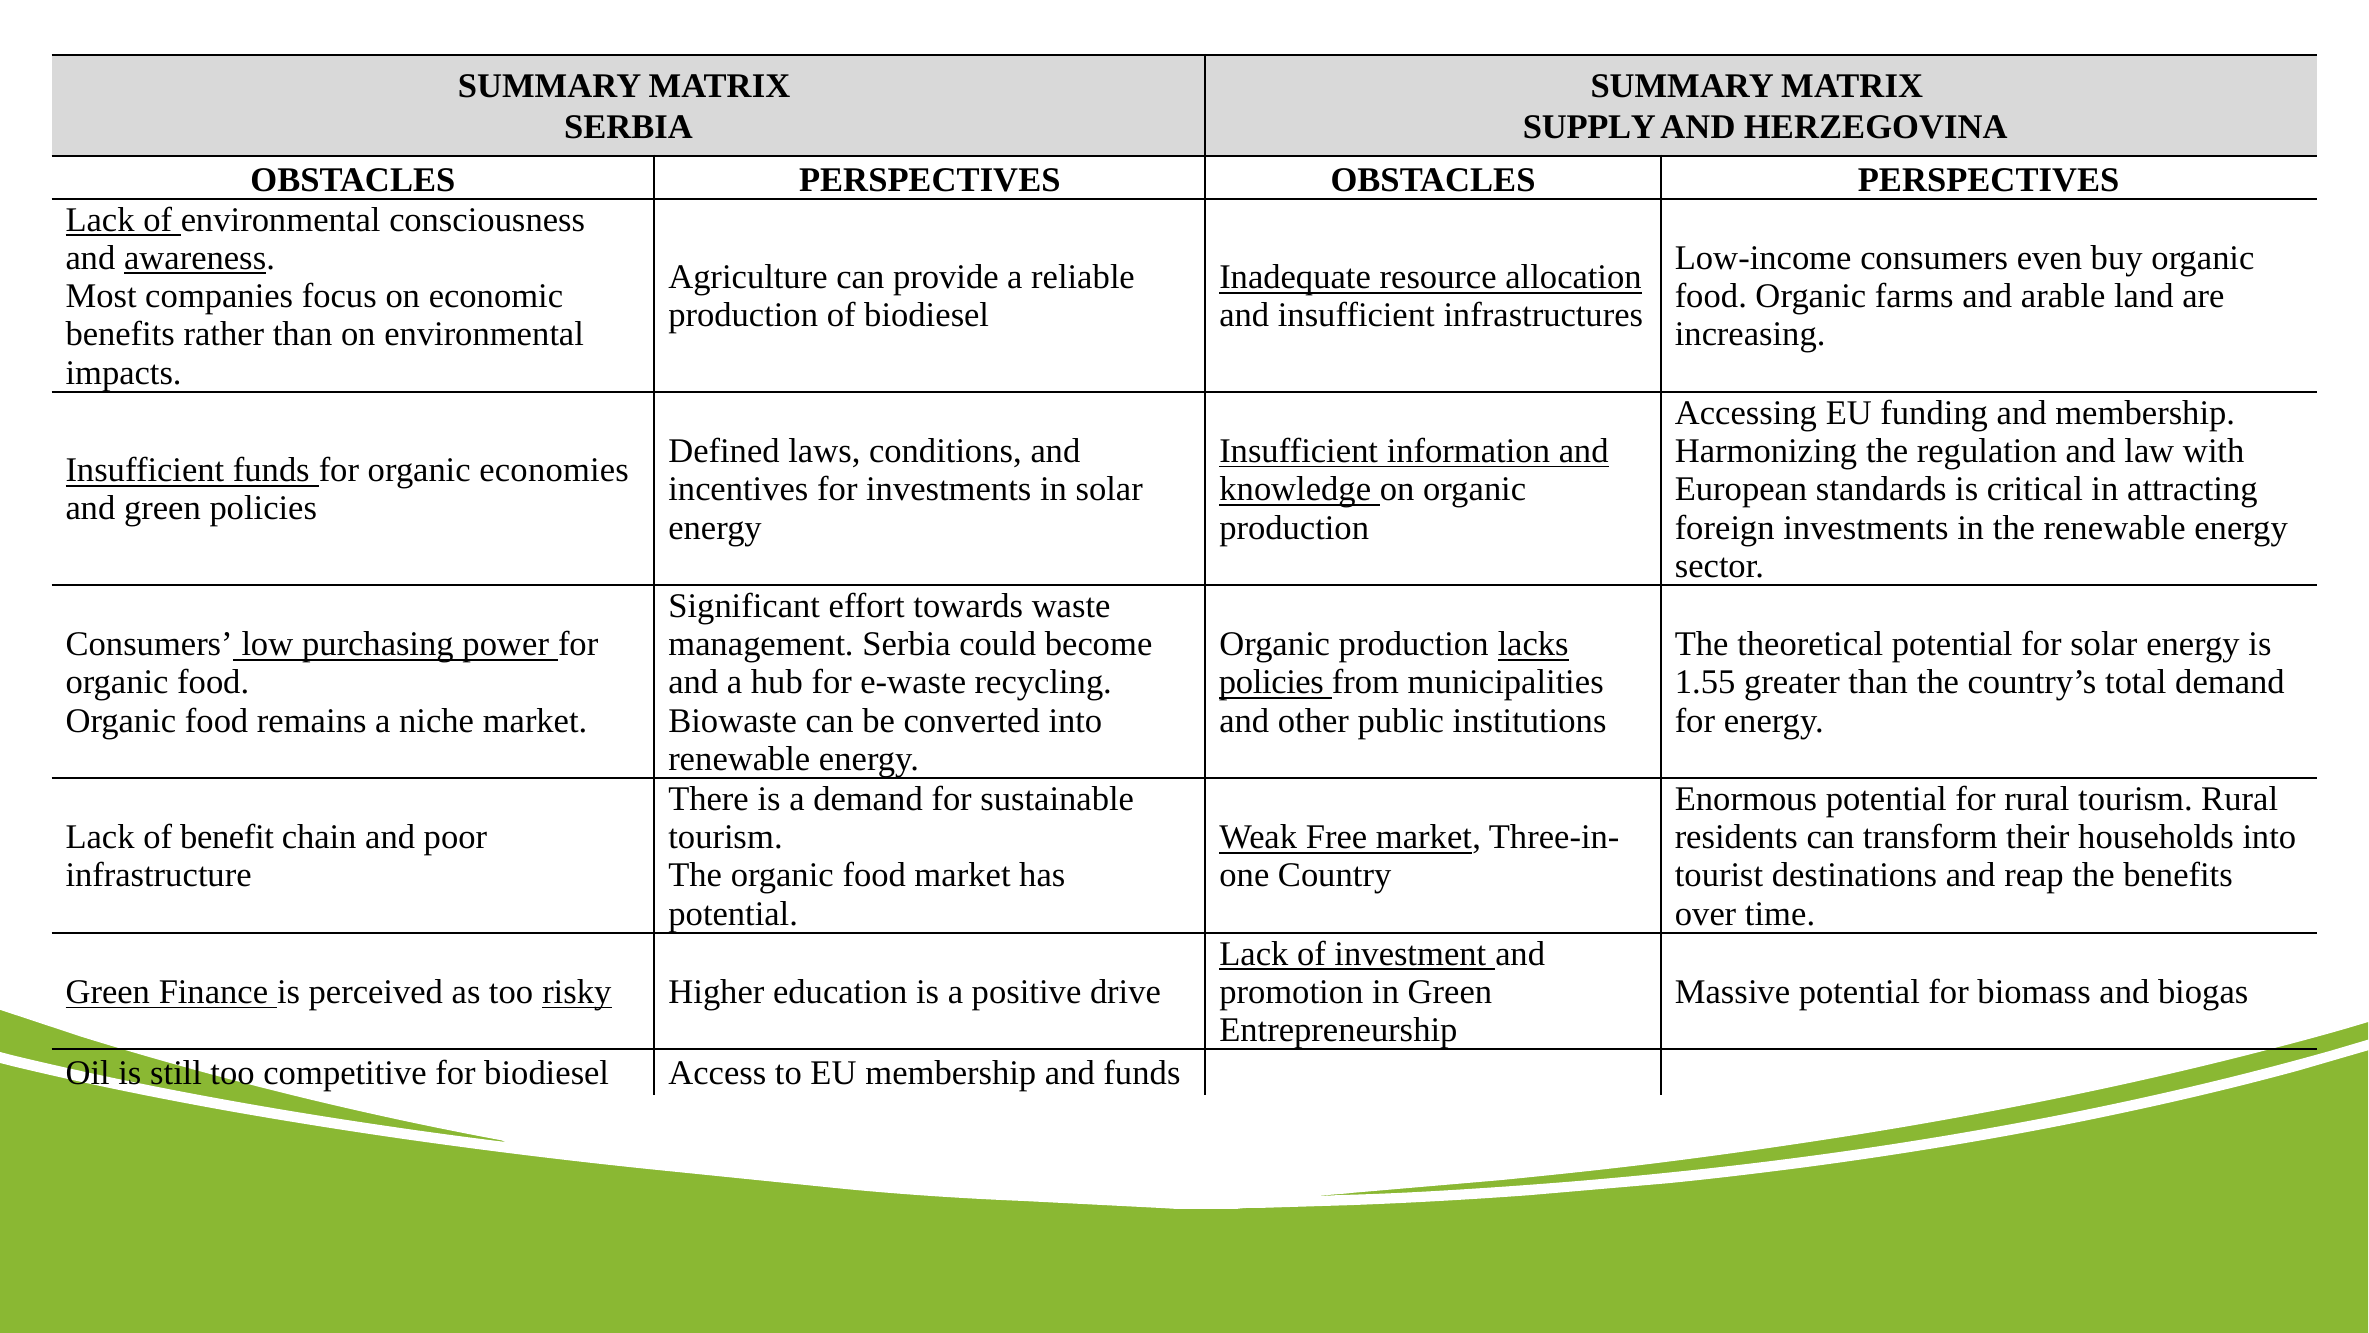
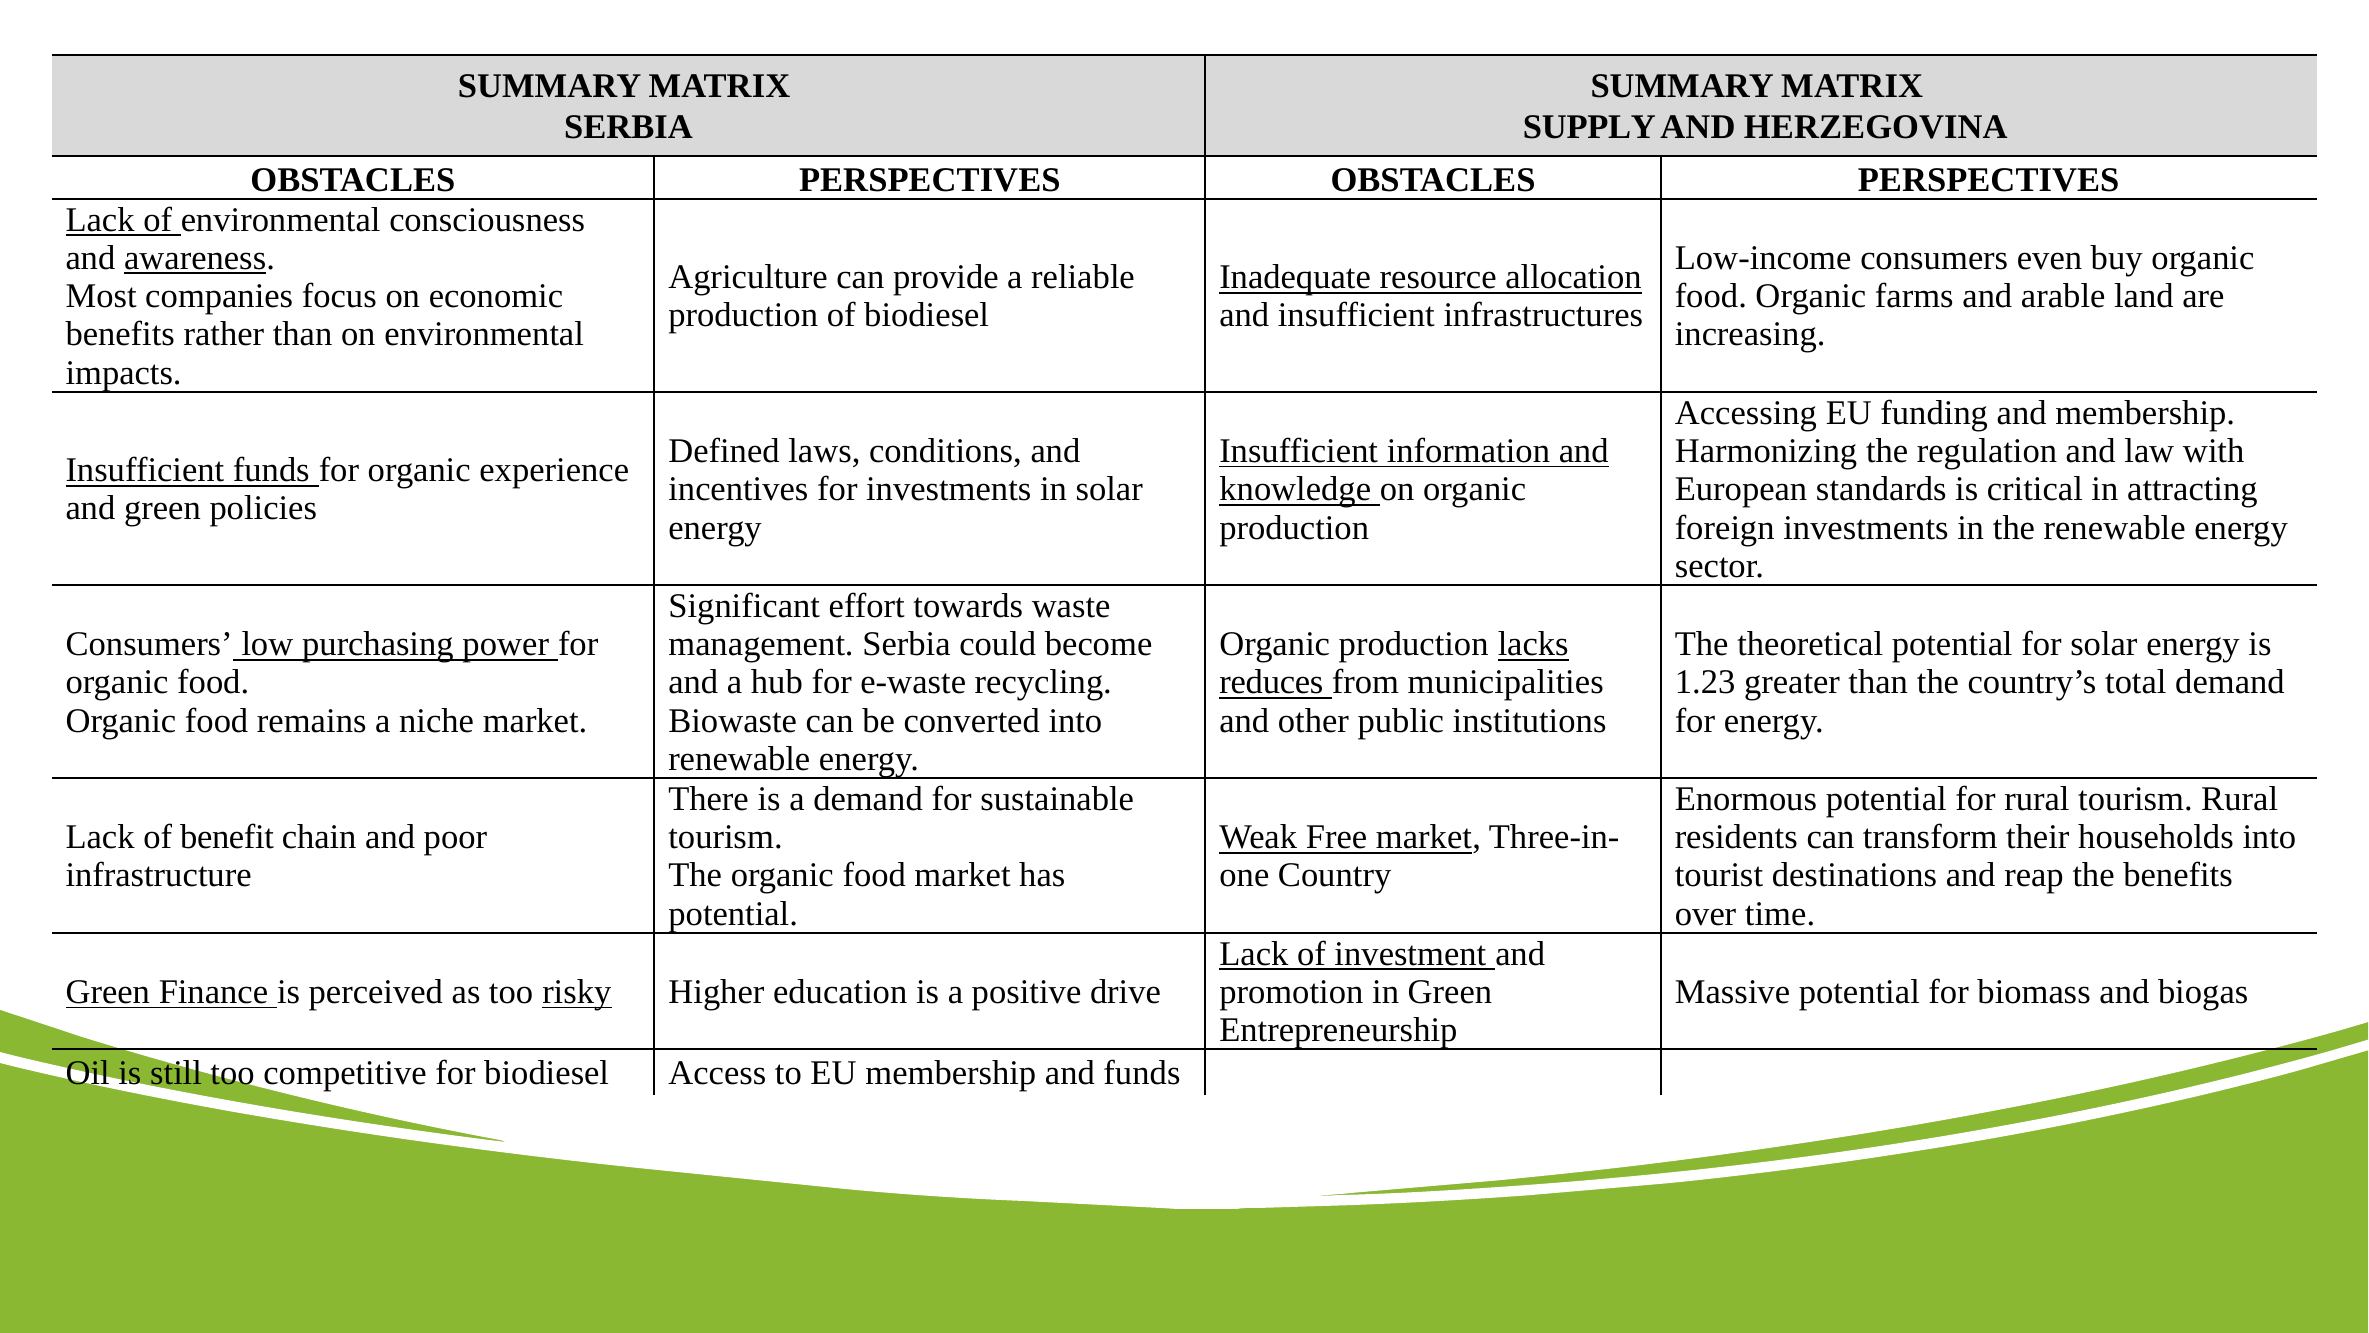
economies: economies -> experience
policies at (1271, 682): policies -> reduces
1.55: 1.55 -> 1.23
